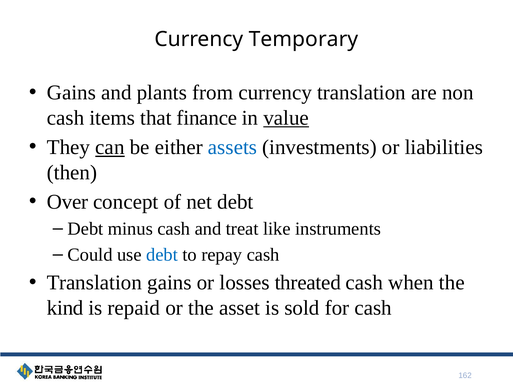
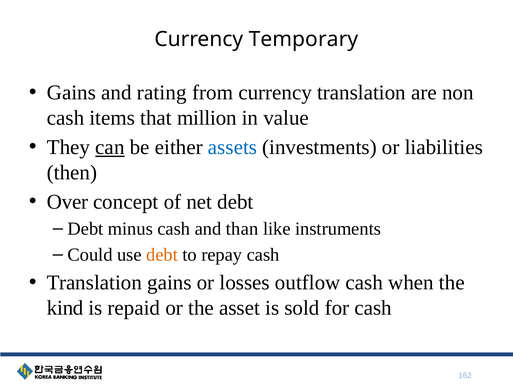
plants: plants -> rating
finance: finance -> million
value underline: present -> none
treat: treat -> than
debt at (162, 255) colour: blue -> orange
threated: threated -> outflow
